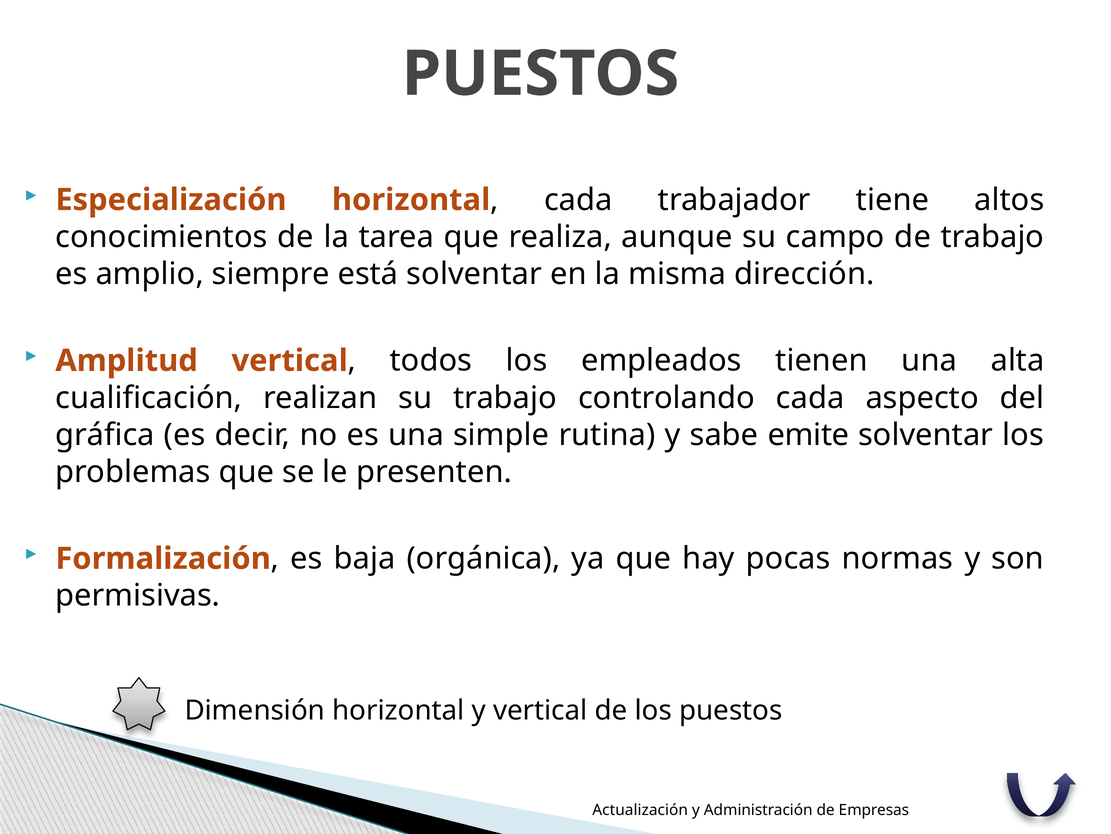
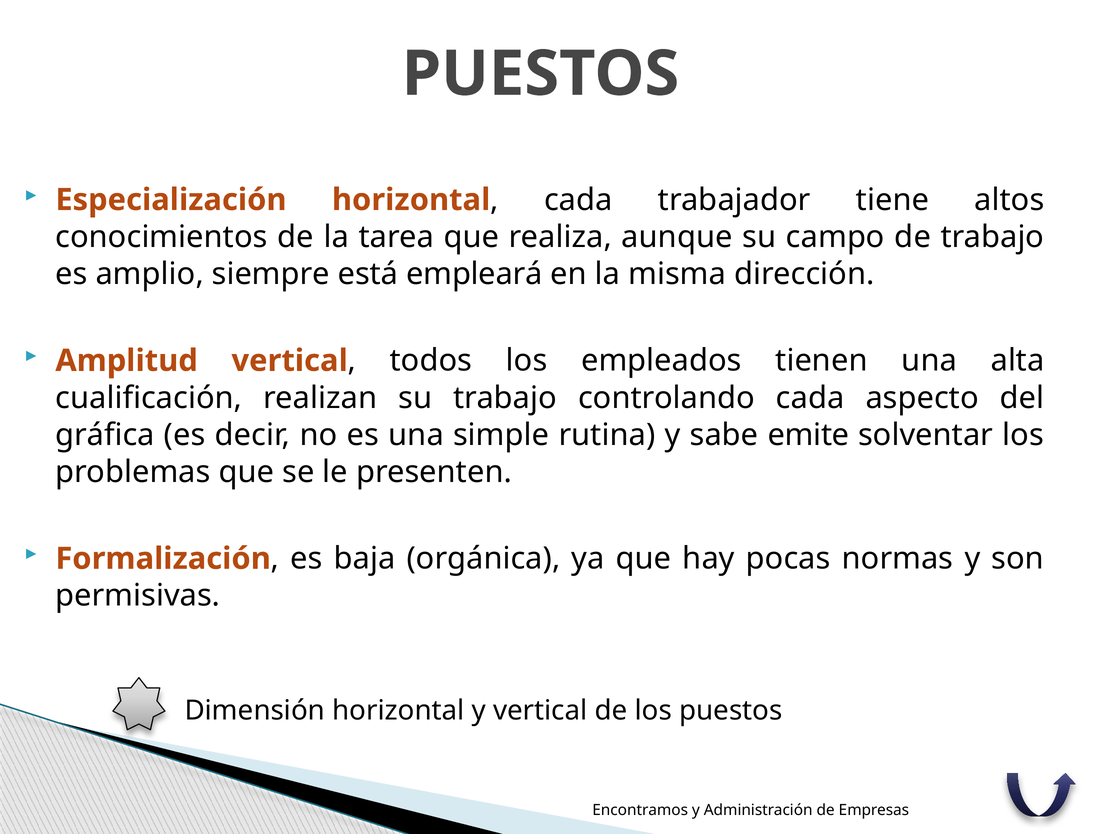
está solventar: solventar -> empleará
Actualización: Actualización -> Encontramos
